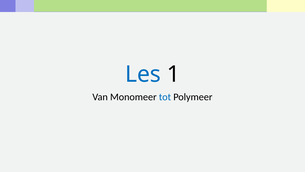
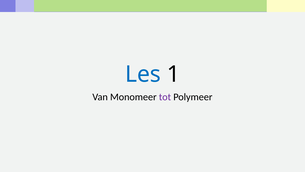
tot colour: blue -> purple
